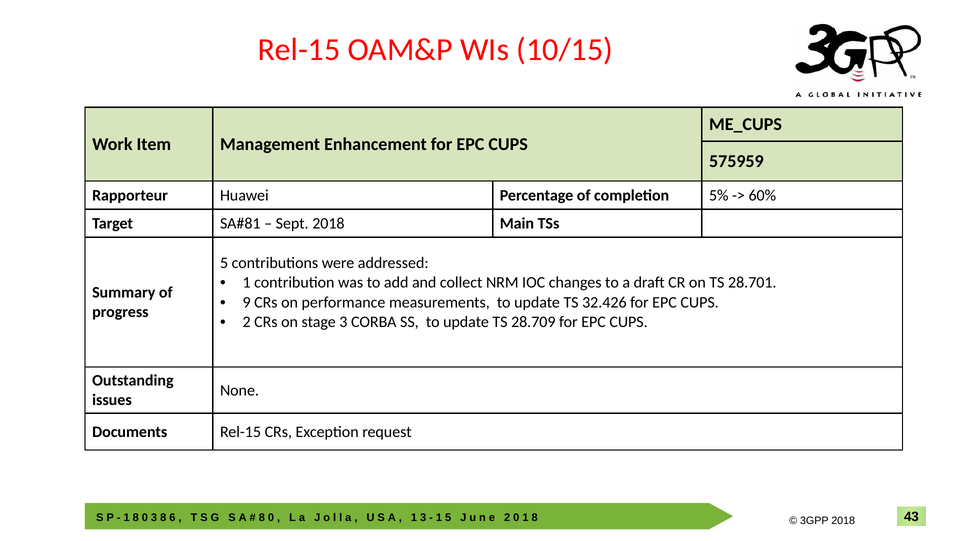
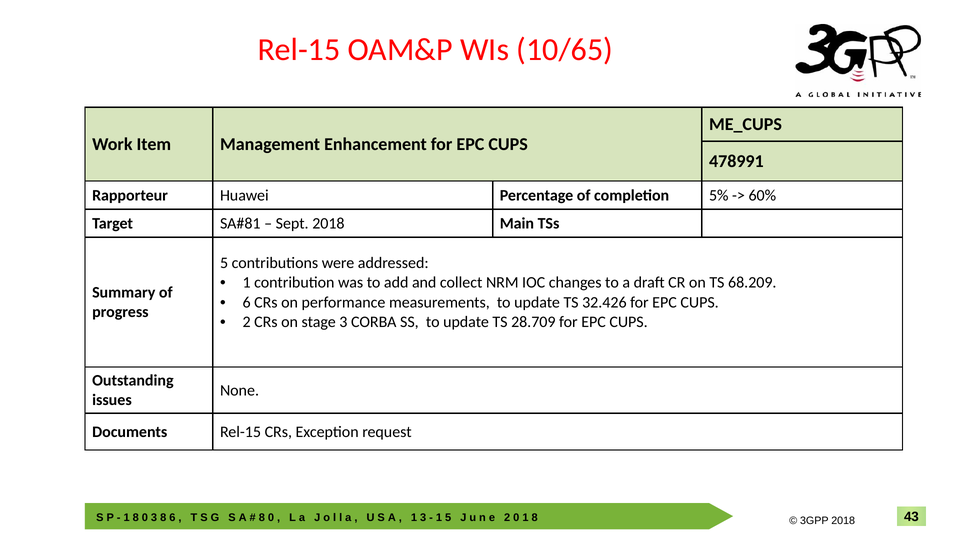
10/15: 10/15 -> 10/65
575959: 575959 -> 478991
28.701: 28.701 -> 68.209
9 at (247, 302): 9 -> 6
